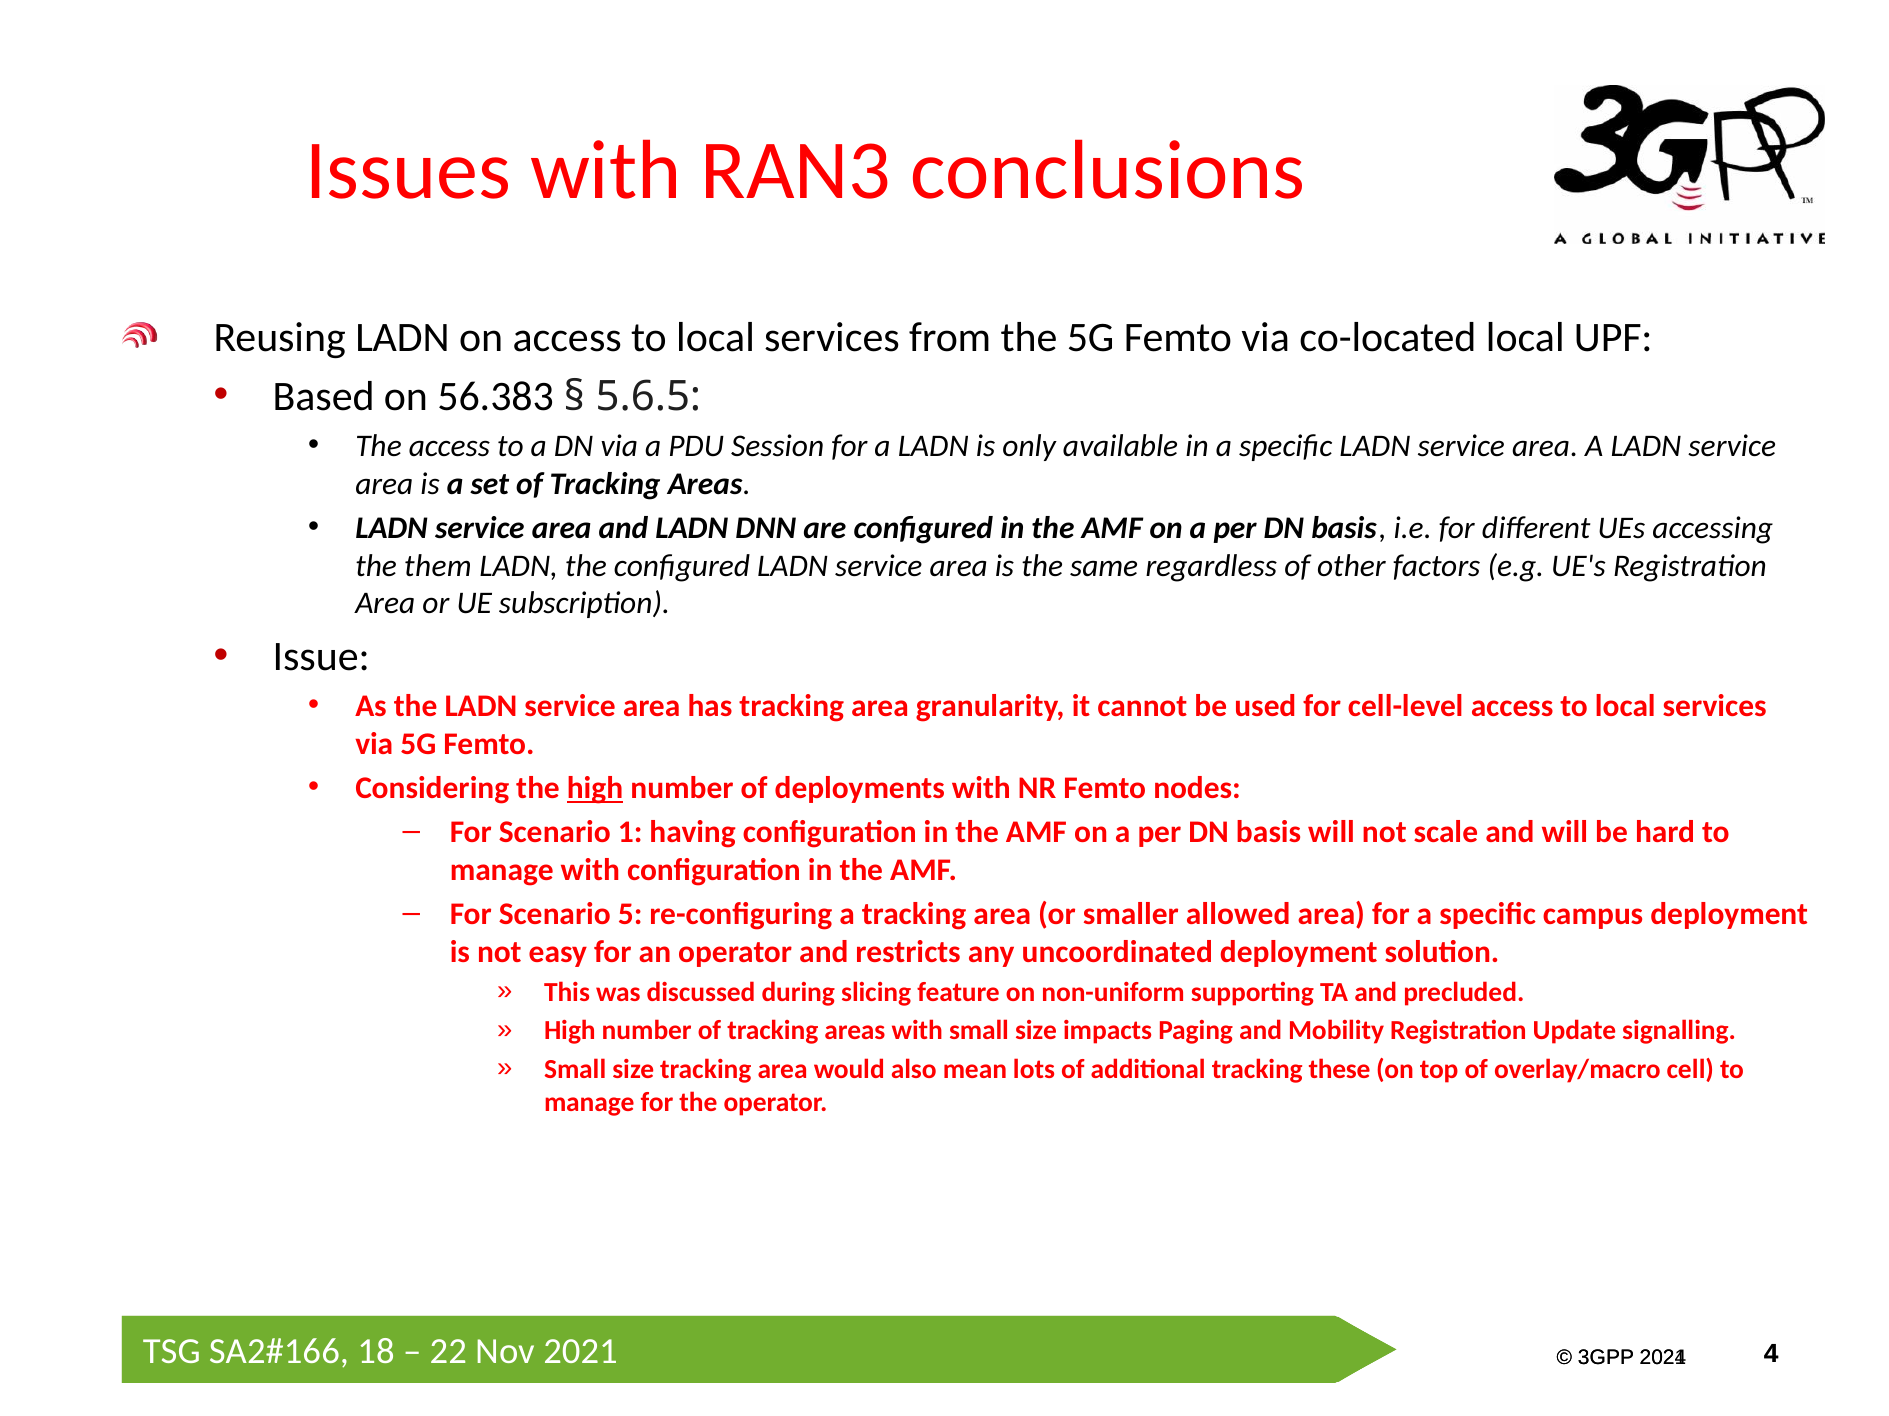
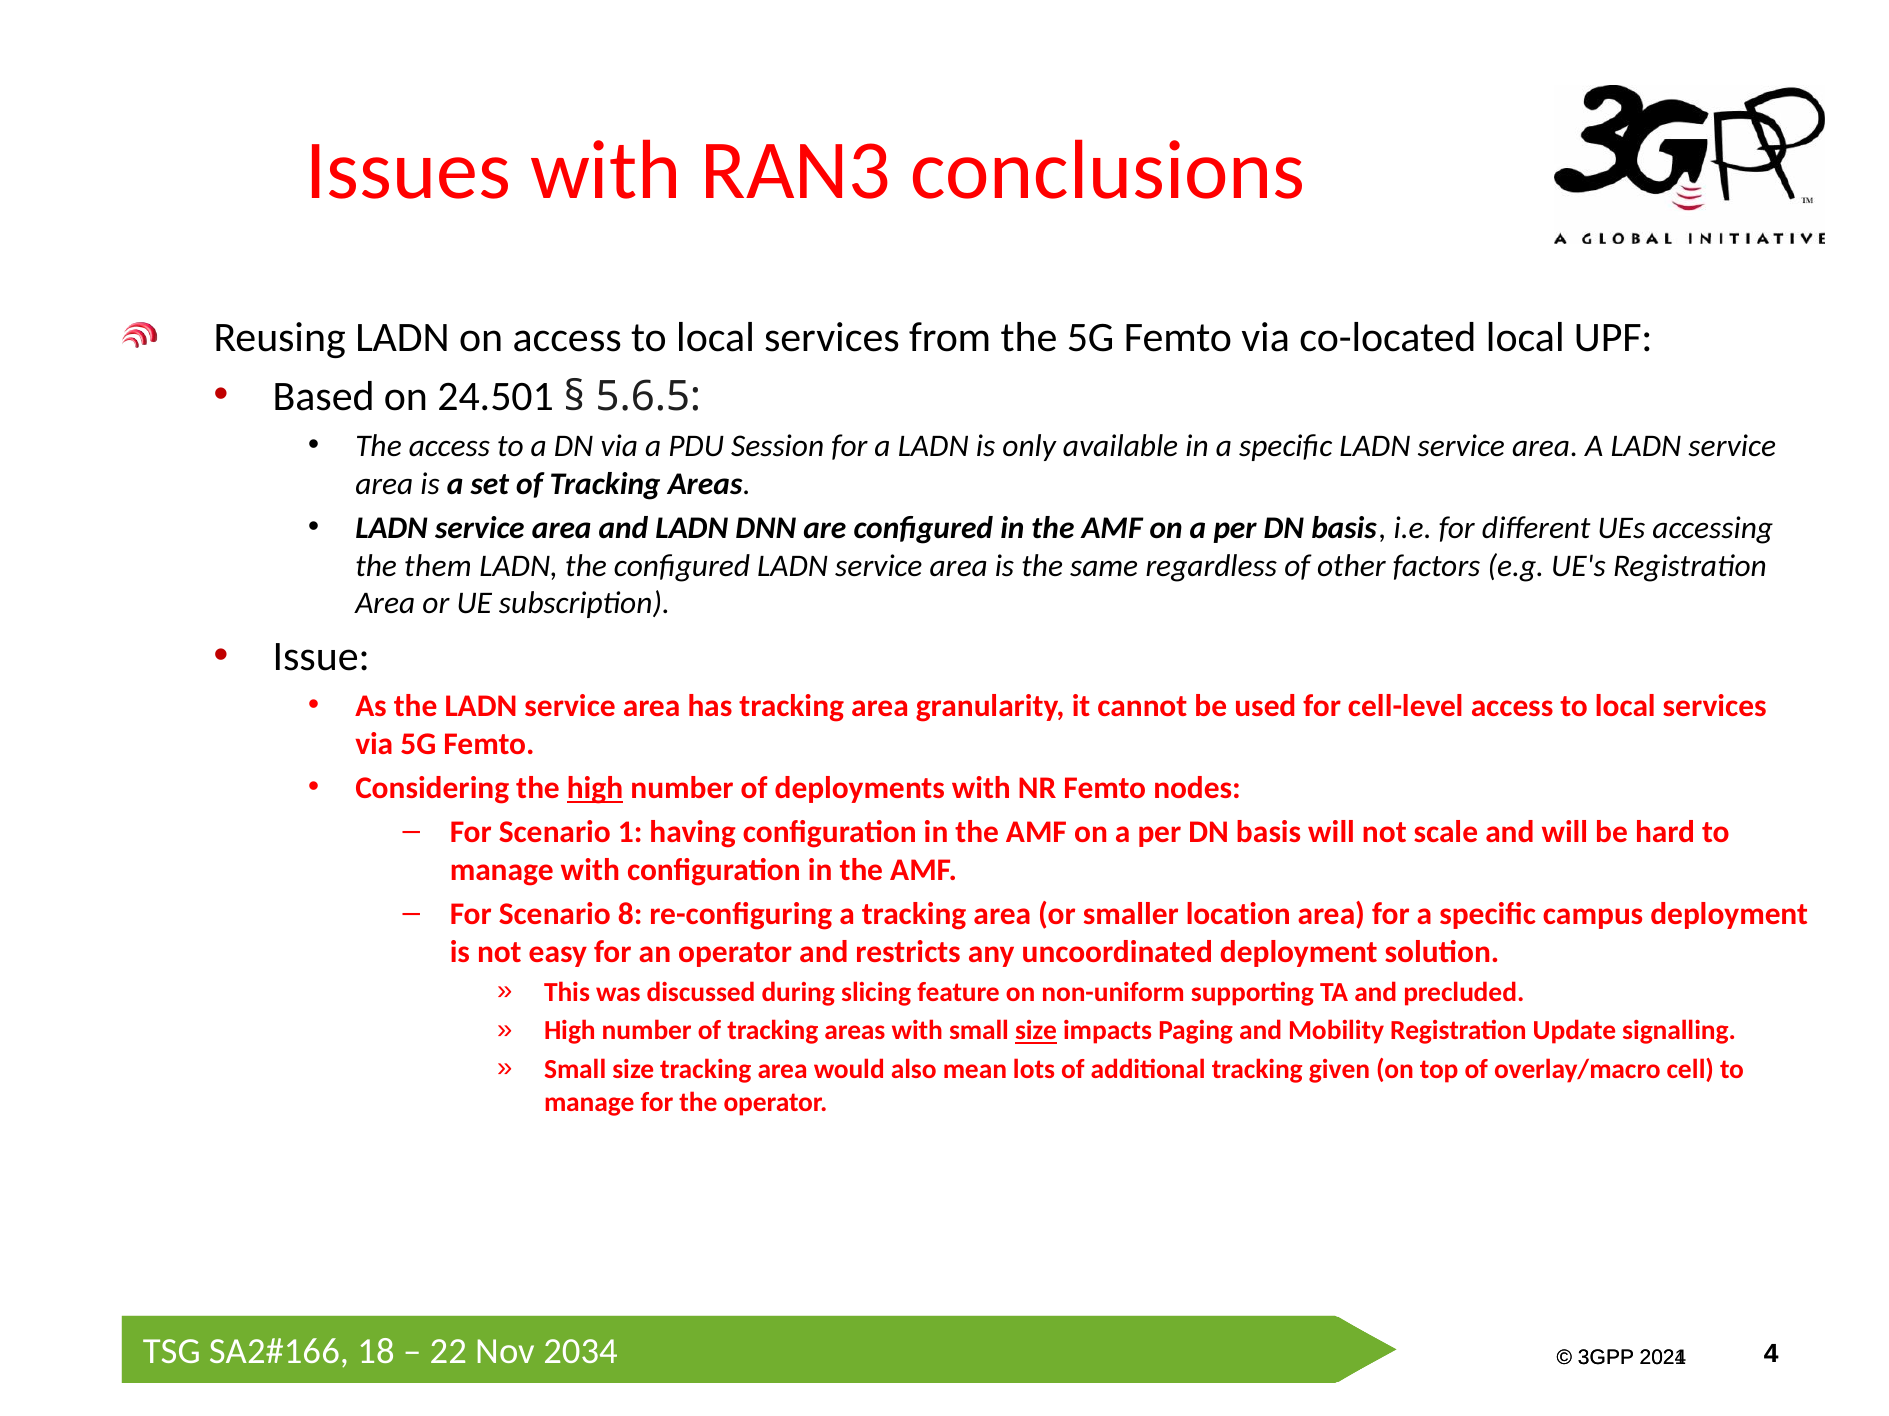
56.383: 56.383 -> 24.501
5: 5 -> 8
allowed: allowed -> location
size at (1036, 1031) underline: none -> present
these: these -> given
2021 at (581, 1352): 2021 -> 2034
